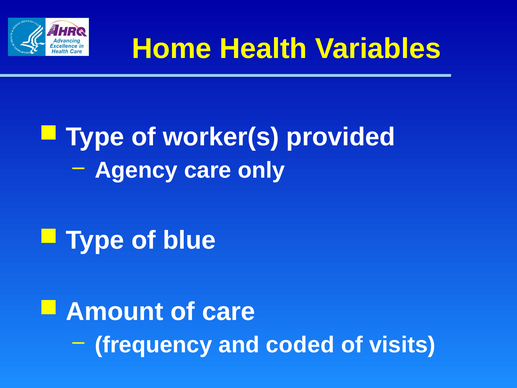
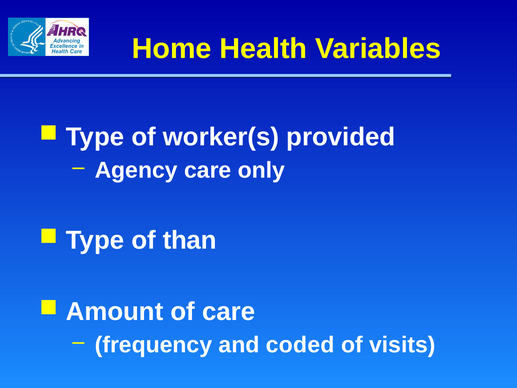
blue: blue -> than
